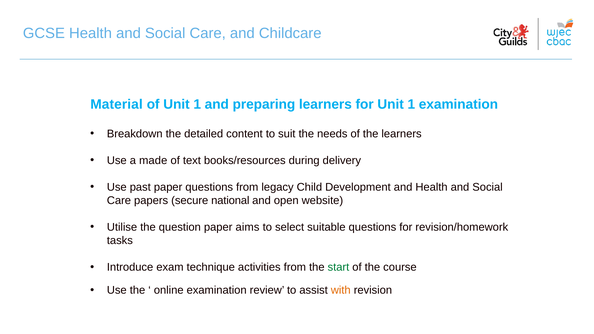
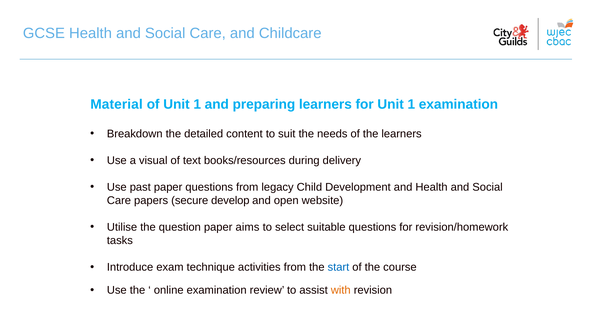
made: made -> visual
national: national -> develop
start colour: green -> blue
